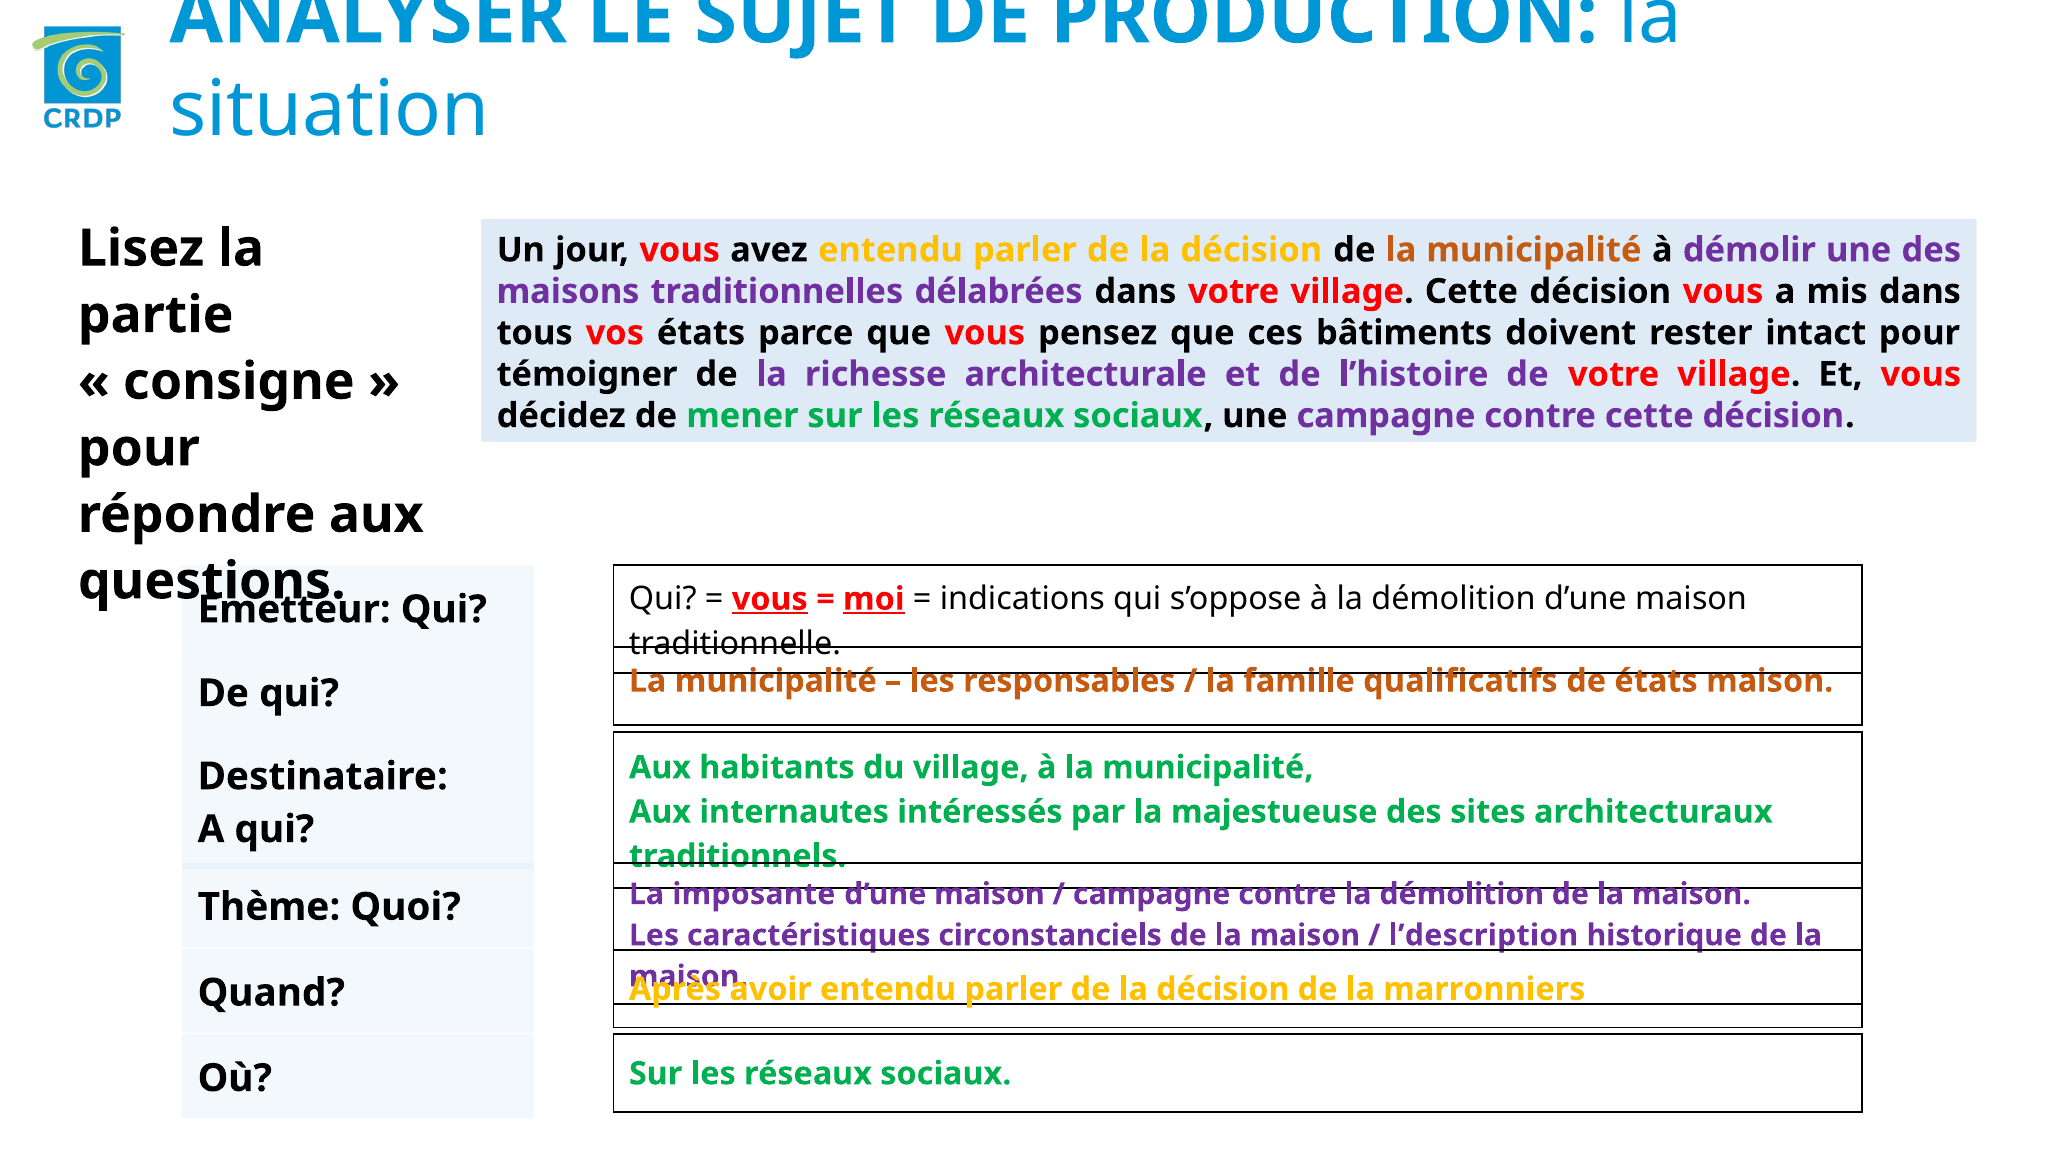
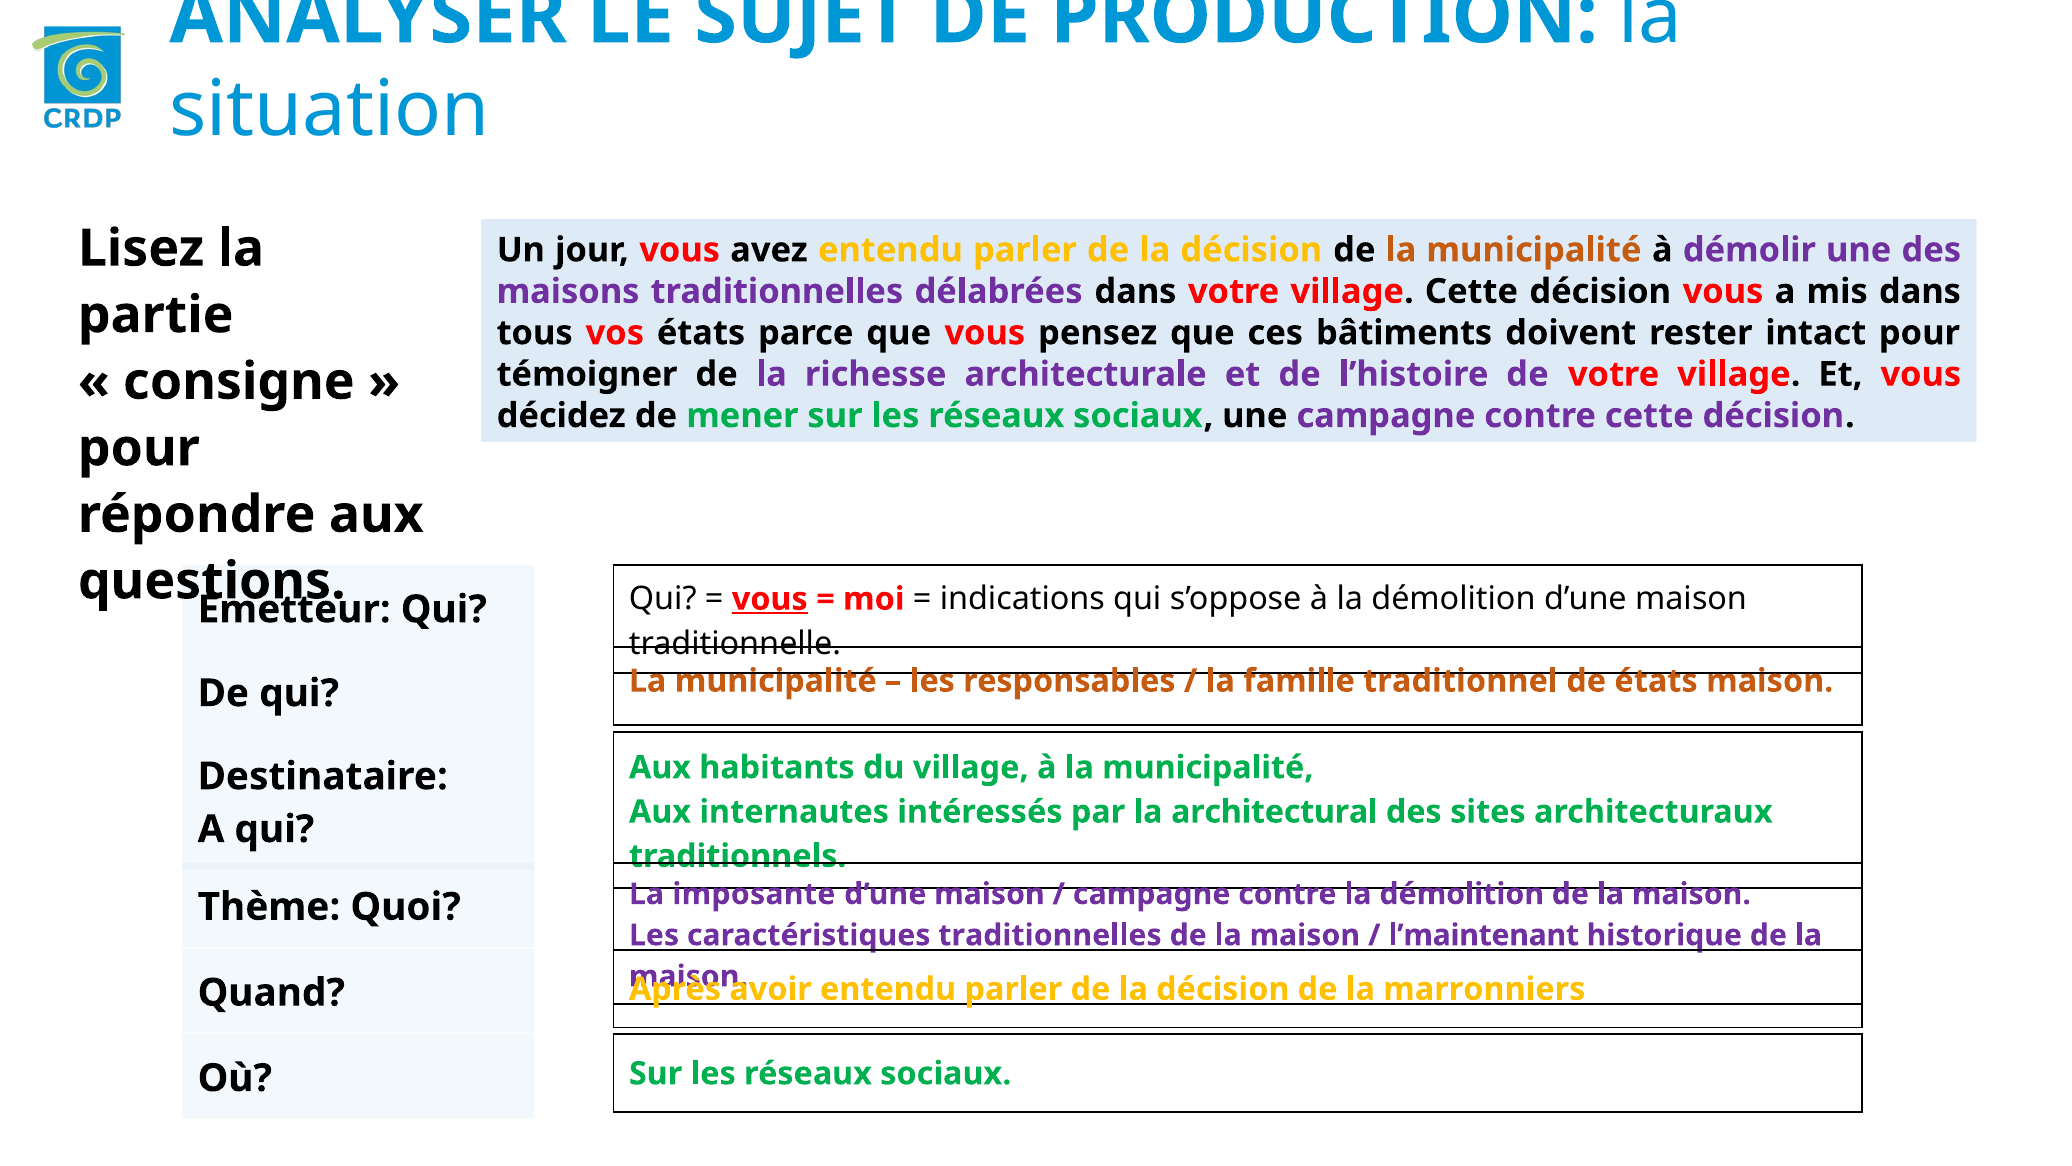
moi underline: present -> none
qualificatifs: qualificatifs -> traditionnel
majestueuse: majestueuse -> architectural
caractéristiques circonstanciels: circonstanciels -> traditionnelles
l’description: l’description -> l’maintenant
